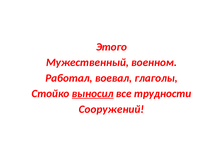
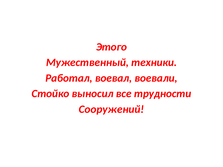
военном: военном -> техники
глаголы: глаголы -> воевали
выносил underline: present -> none
